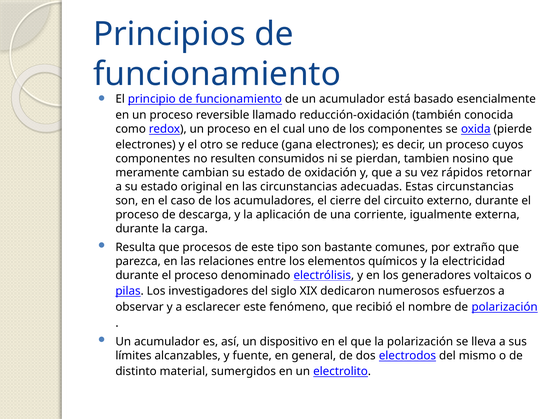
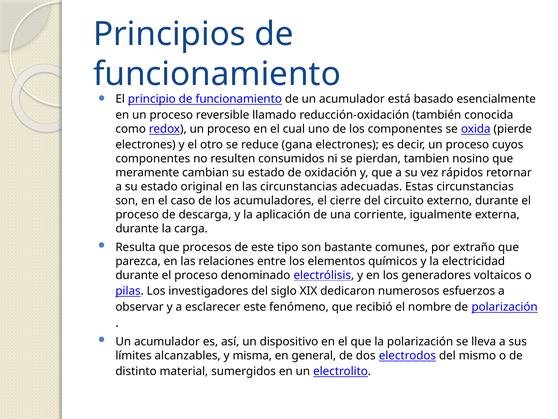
fuente: fuente -> misma
